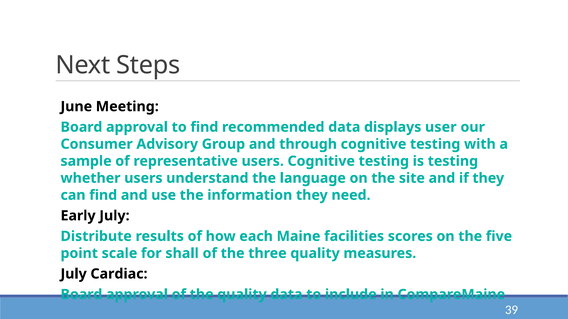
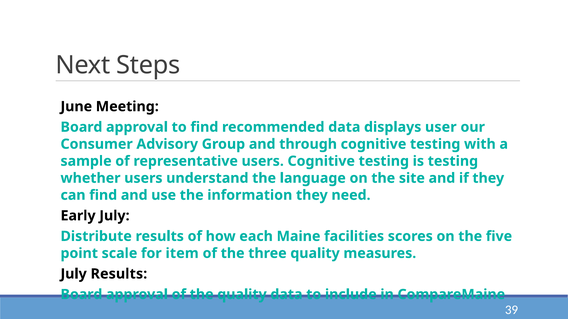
shall: shall -> item
July Cardiac: Cardiac -> Results
